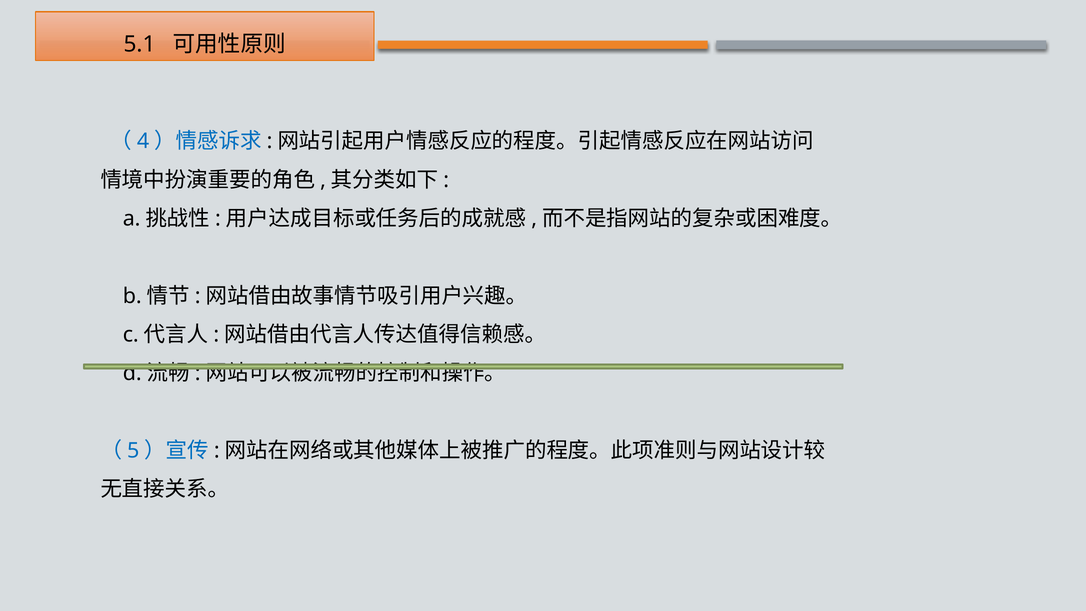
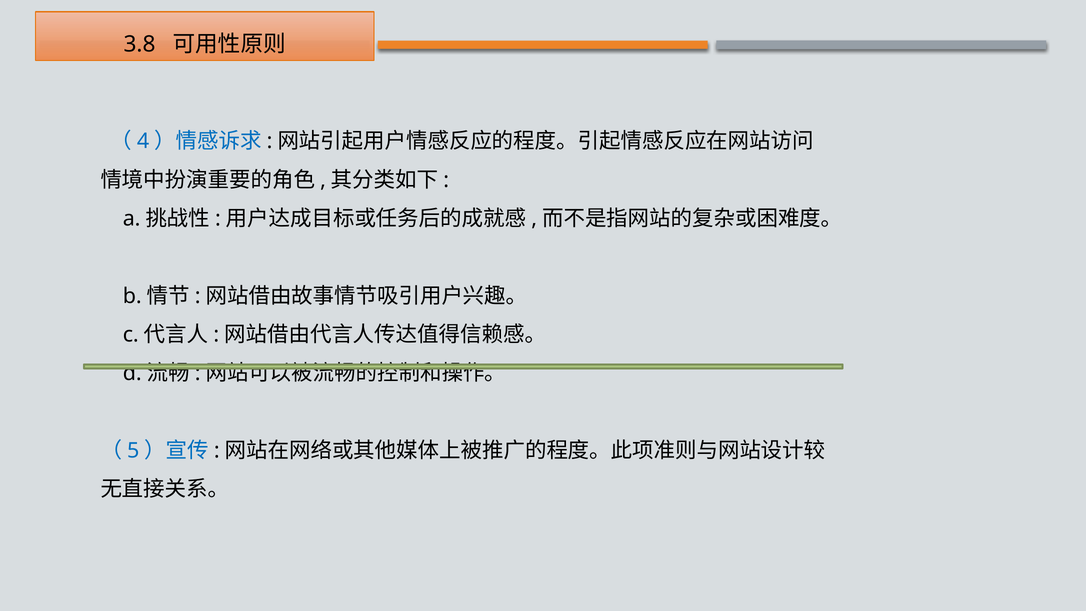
5.1: 5.1 -> 3.8
